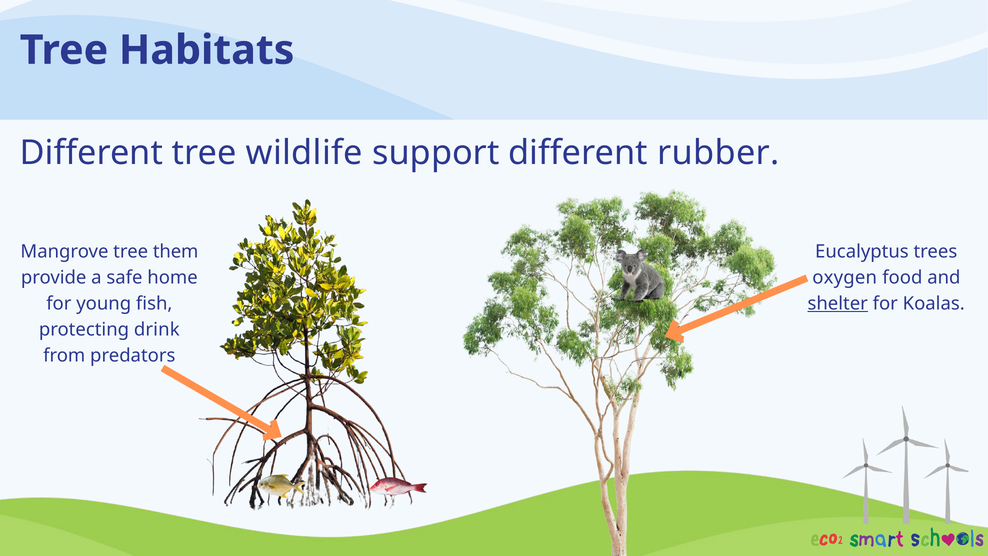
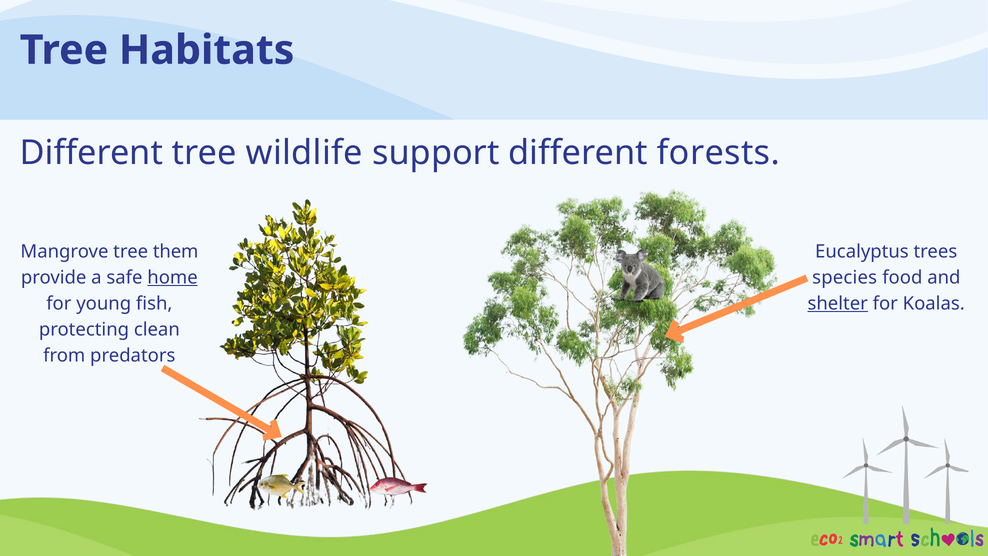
rubber: rubber -> forests
home underline: none -> present
oxygen: oxygen -> species
drink: drink -> clean
